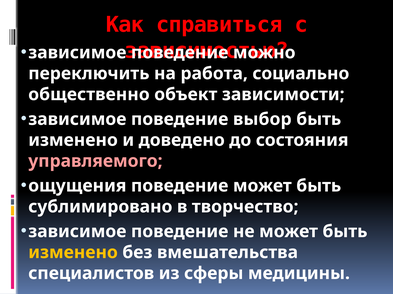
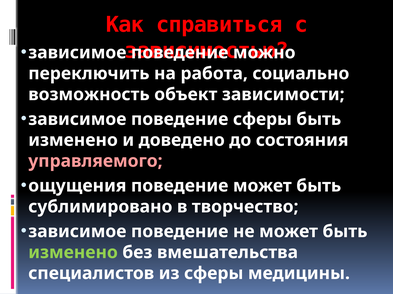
общественно: общественно -> возможность
поведение выбор: выбор -> сферы
изменено at (73, 253) colour: yellow -> light green
